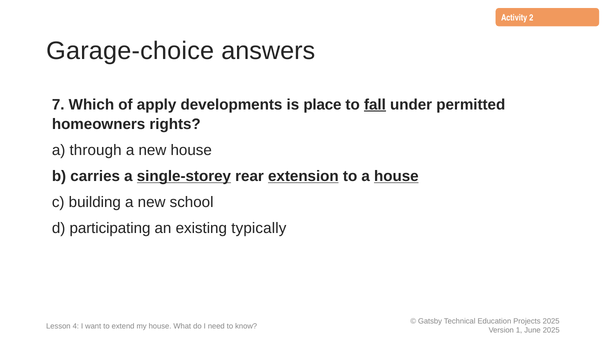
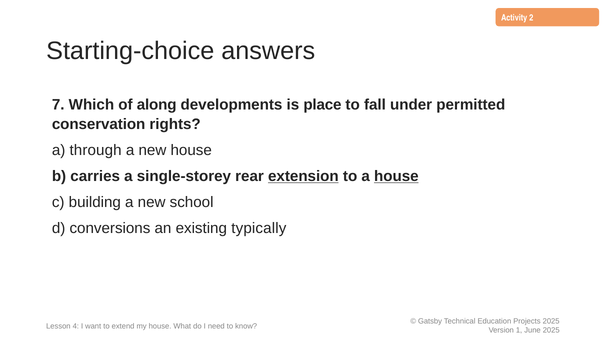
Garage-choice: Garage-choice -> Starting-choice
apply: apply -> along
fall underline: present -> none
homeowners: homeowners -> conservation
single-storey underline: present -> none
participating: participating -> conversions
